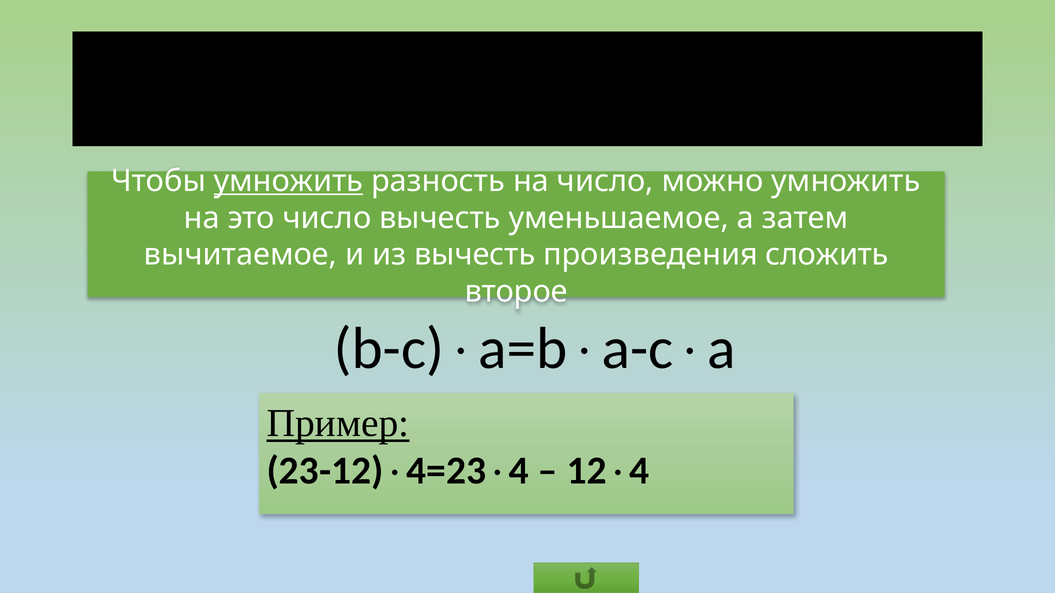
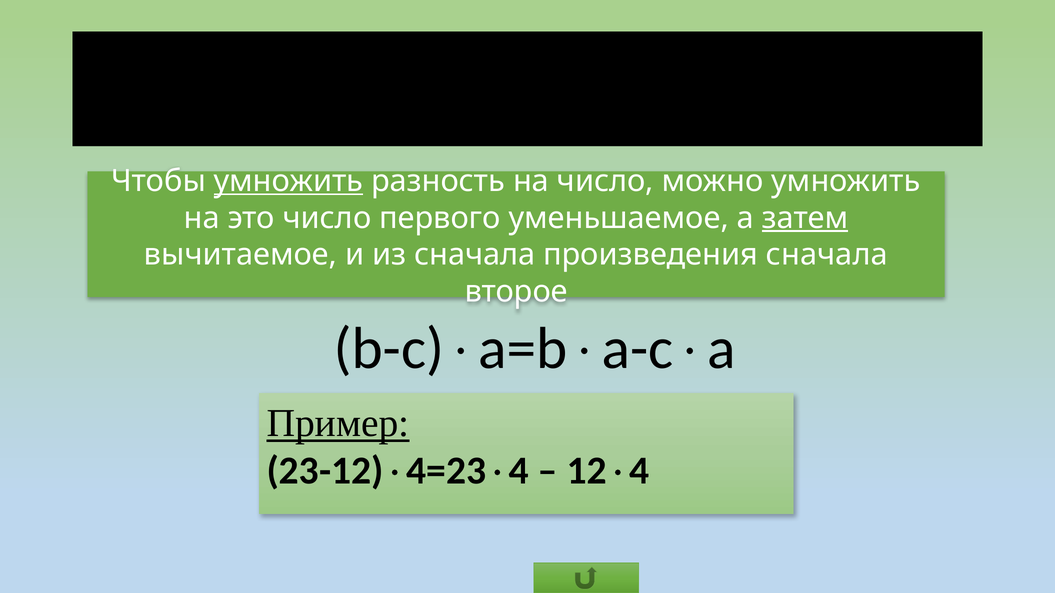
число вычесть: вычесть -> первого
затем underline: none -> present
из вычесть: вычесть -> сначала
произведения сложить: сложить -> сначала
